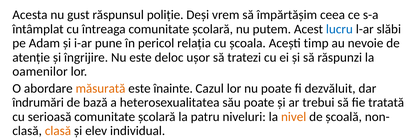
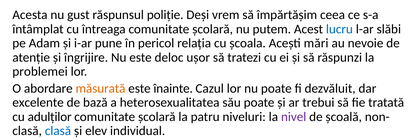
timp: timp -> mări
oamenilor: oamenilor -> problemei
îndrumări: îndrumări -> excelente
serioasă: serioasă -> adulților
nivel colour: orange -> purple
clasă at (58, 131) colour: orange -> blue
